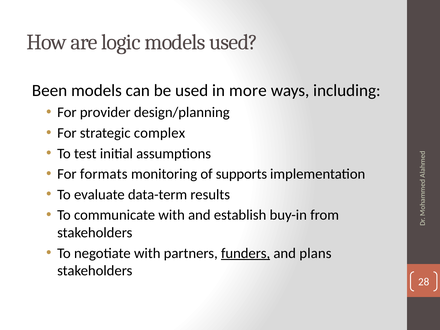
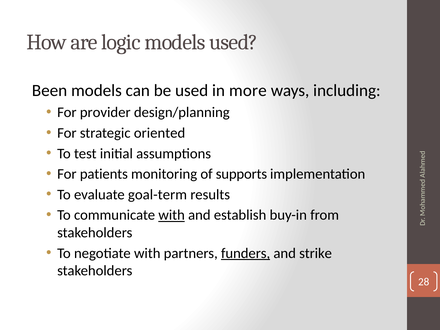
complex: complex -> oriented
formats: formats -> patients
data-term: data-term -> goal-term
with at (172, 215) underline: none -> present
plans: plans -> strike
